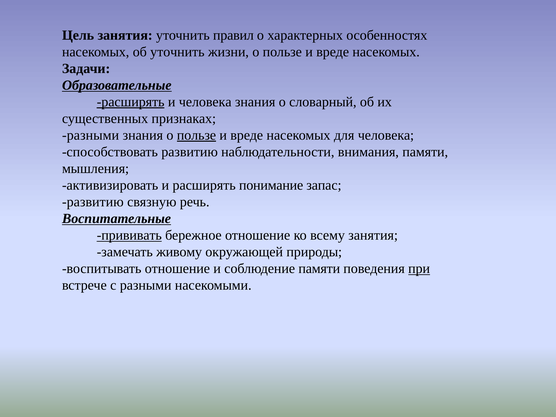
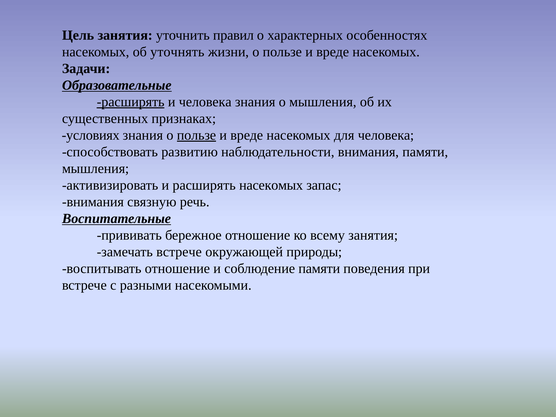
об уточнить: уточнить -> уточнять
о словарный: словарный -> мышления
разными at (91, 135): разными -> условиях
расширять понимание: понимание -> насекомых
развитию at (93, 202): развитию -> внимания
прививать underline: present -> none
замечать живому: живому -> встрече
при underline: present -> none
